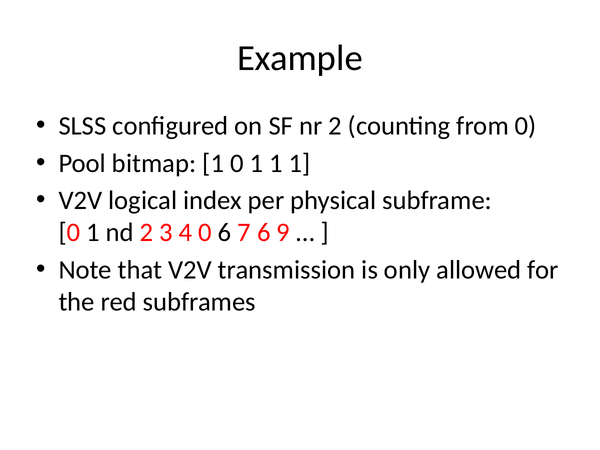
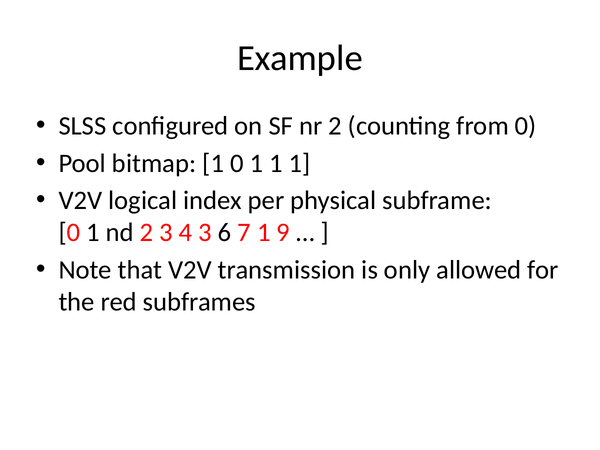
4 0: 0 -> 3
7 6: 6 -> 1
